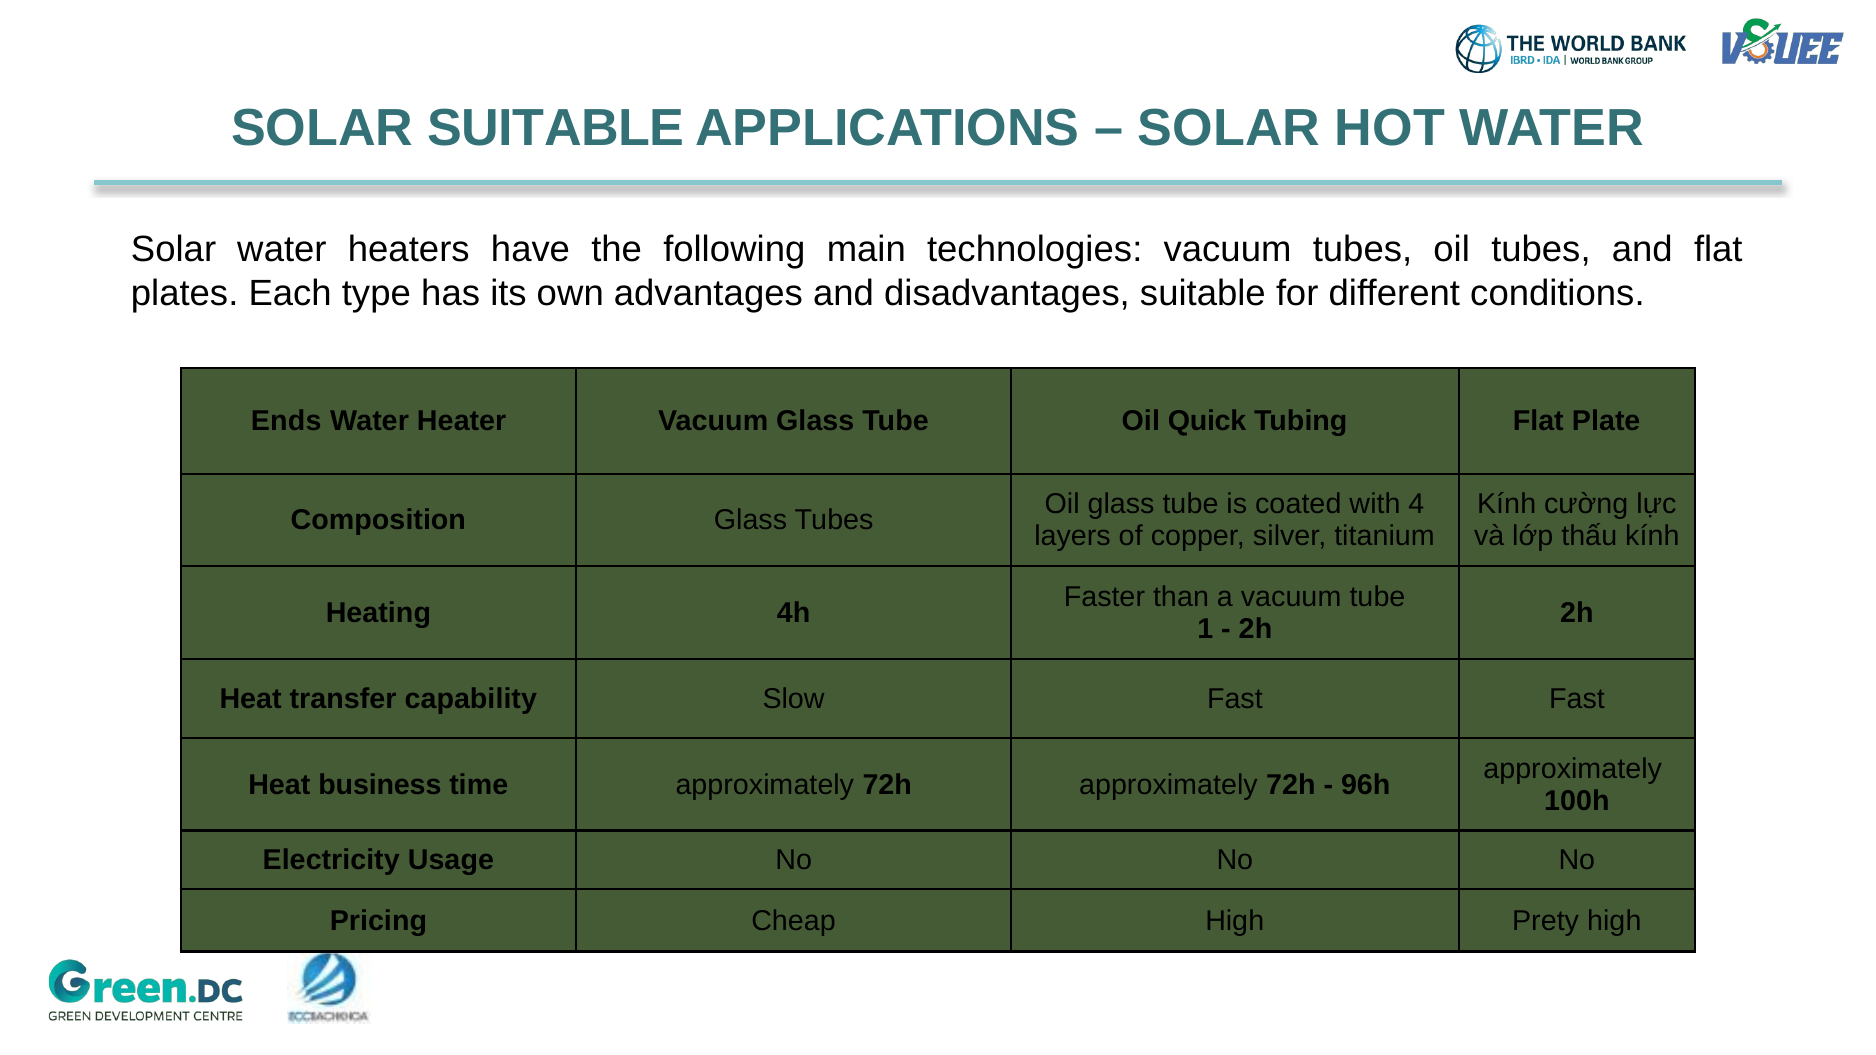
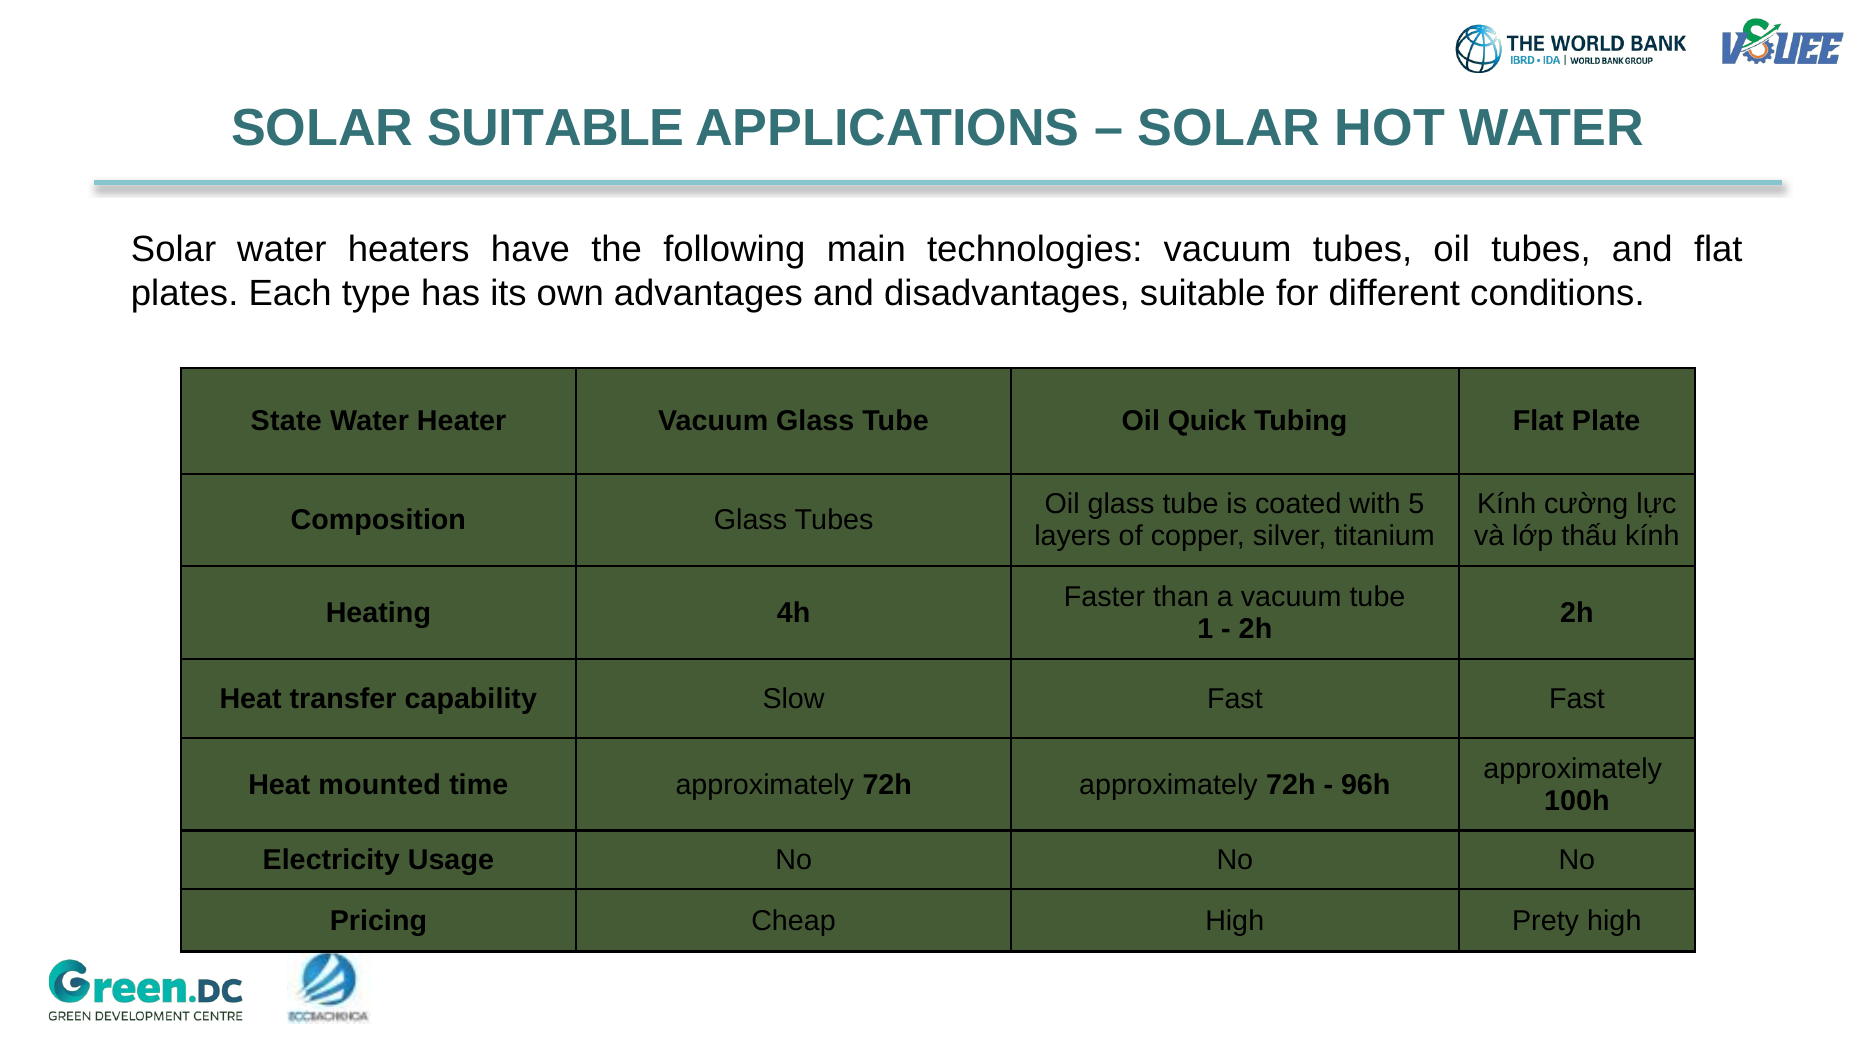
Ends: Ends -> State
4: 4 -> 5
business: business -> mounted
